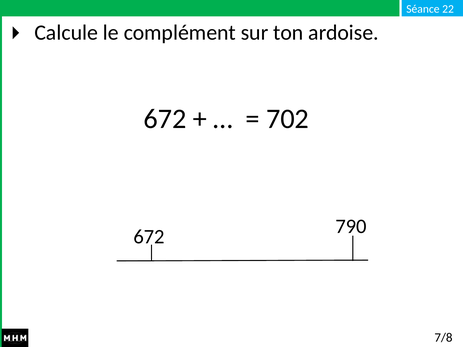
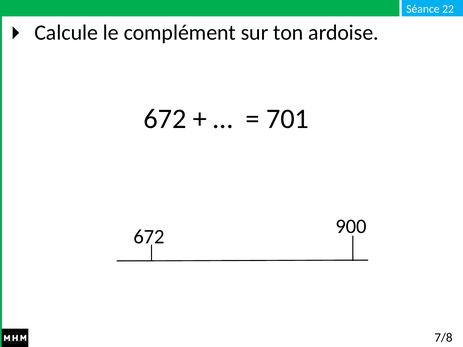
702: 702 -> 701
790: 790 -> 900
